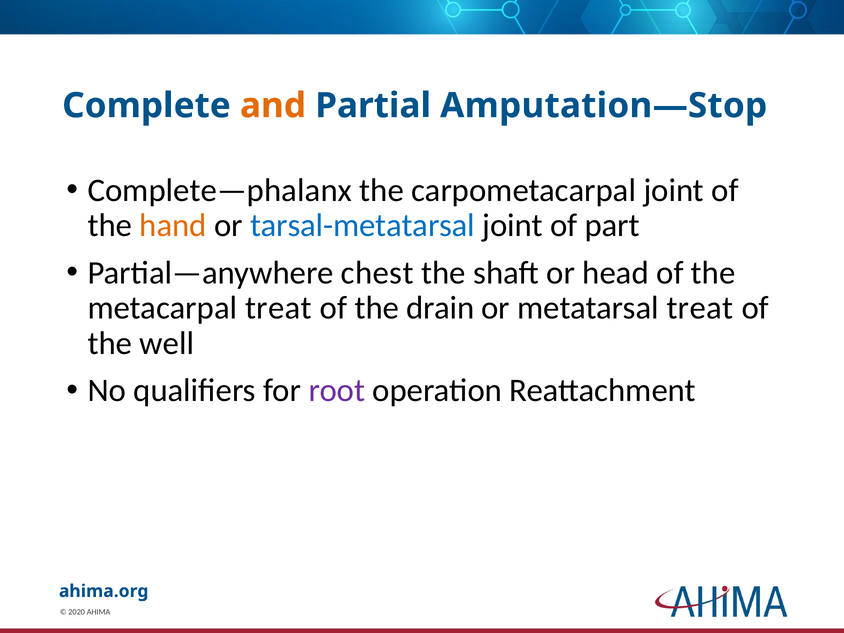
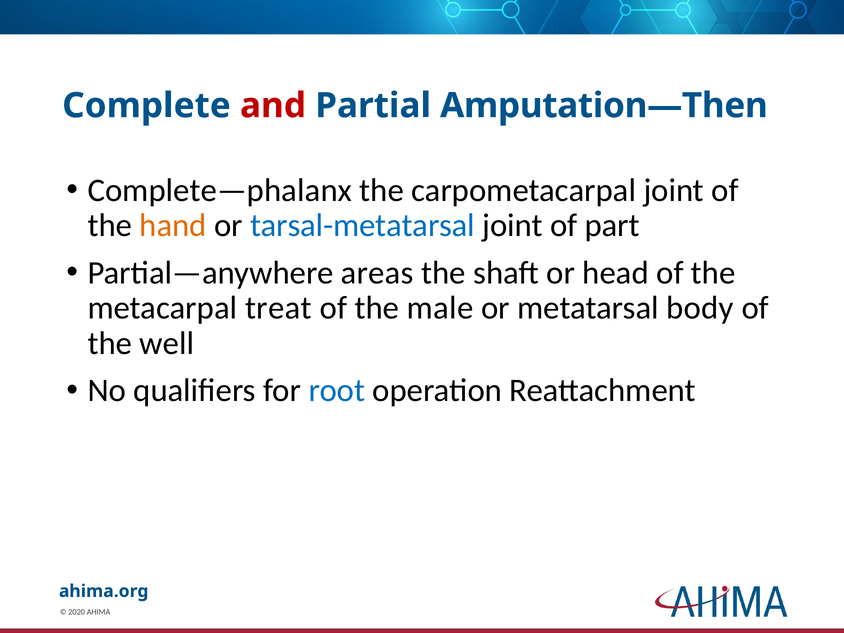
and colour: orange -> red
Amputation—Stop: Amputation—Stop -> Amputation—Then
chest: chest -> areas
drain: drain -> male
metatarsal treat: treat -> body
root colour: purple -> blue
